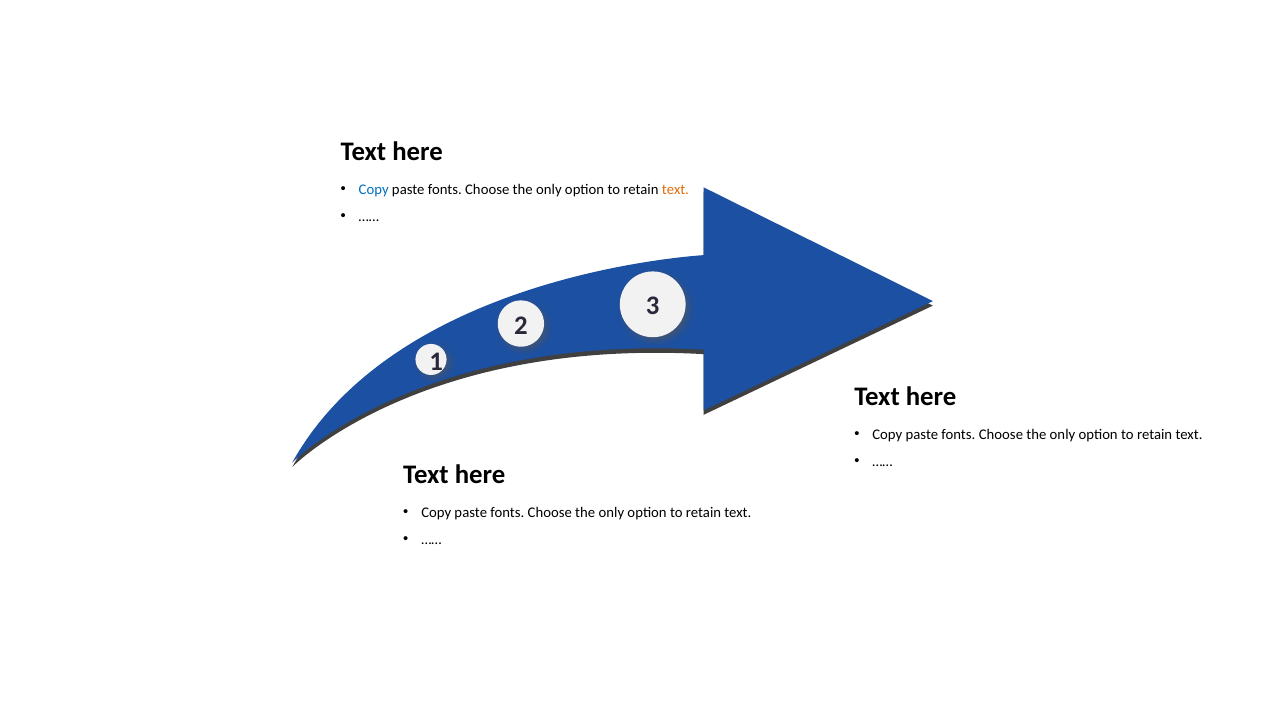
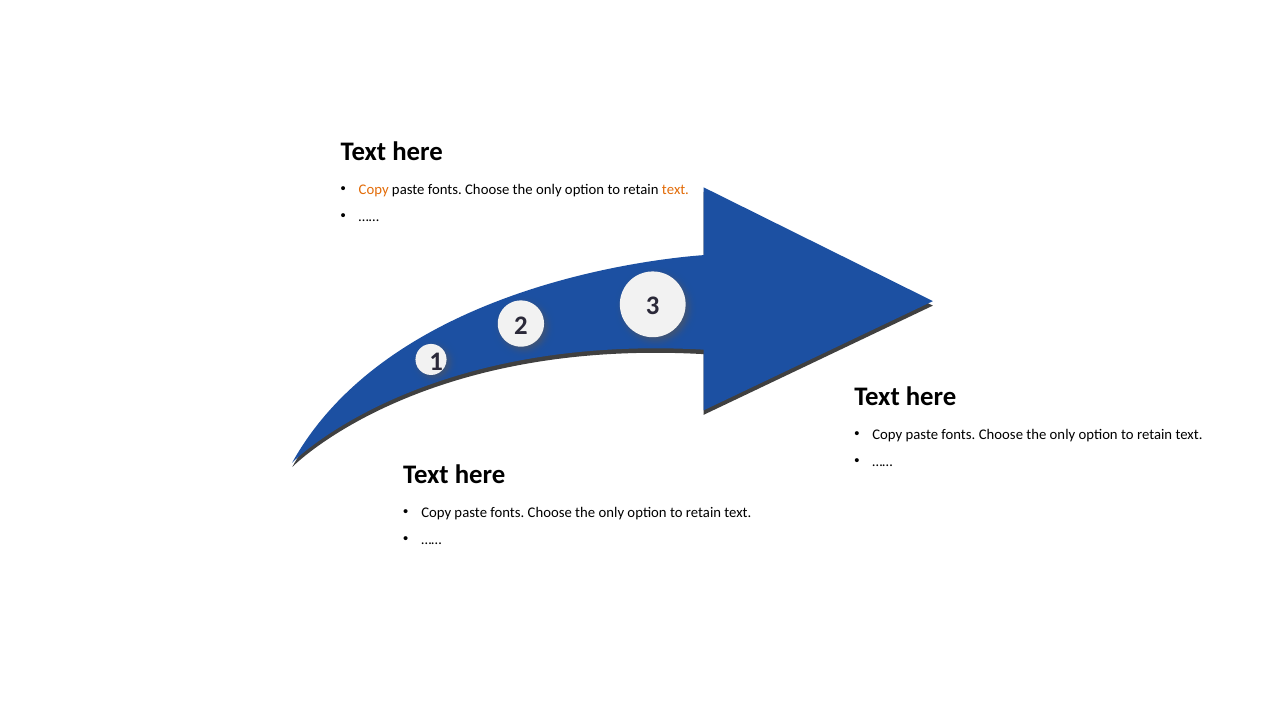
Copy at (374, 190) colour: blue -> orange
